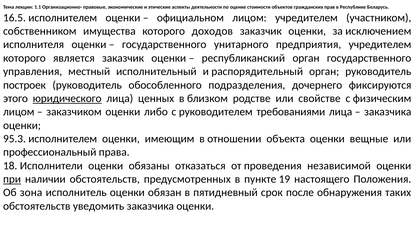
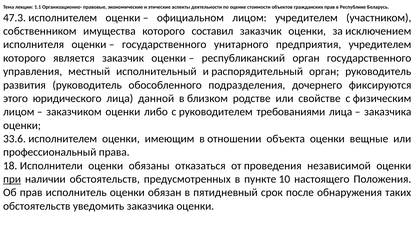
16.5: 16.5 -> 47.3
доходов: доходов -> составил
построек: построек -> развития
юридического underline: present -> none
ценных: ценных -> данной
95.3: 95.3 -> 33.6
19: 19 -> 10
Об зона: зона -> прав
